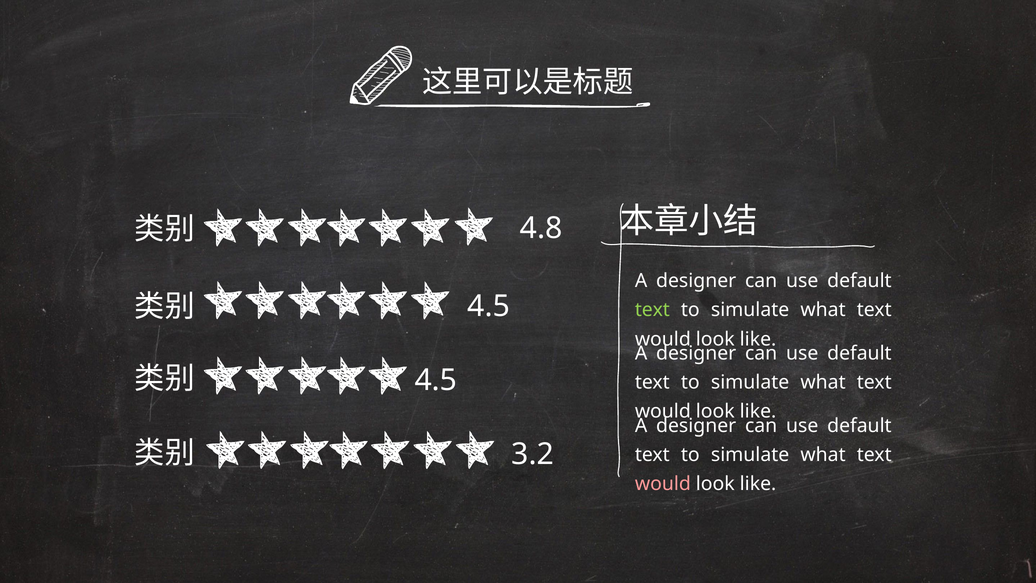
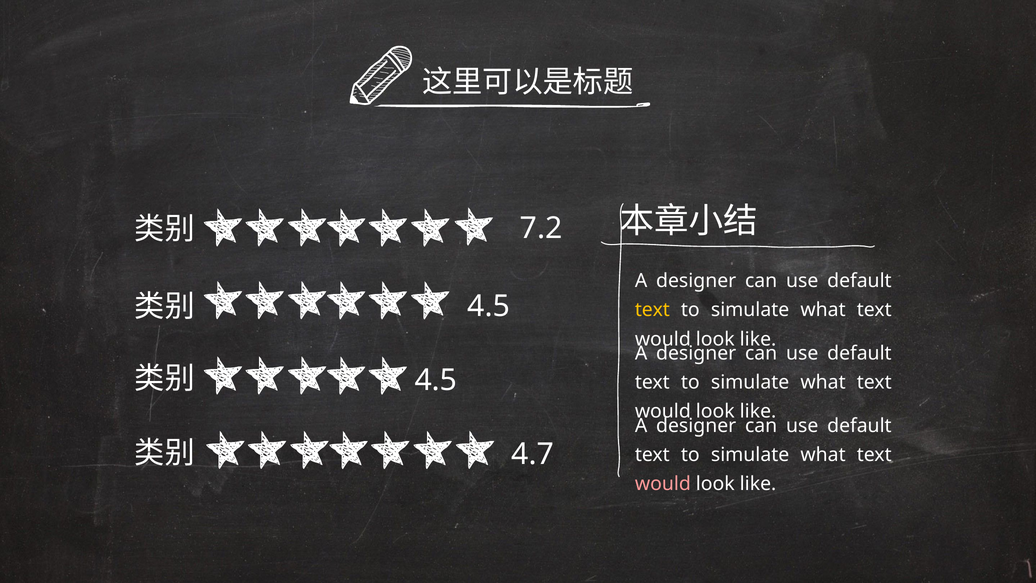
4.8: 4.8 -> 7.2
text at (652, 310) colour: light green -> yellow
3.2: 3.2 -> 4.7
